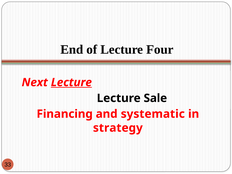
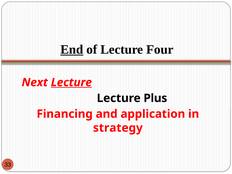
End underline: none -> present
Sale: Sale -> Plus
systematic: systematic -> application
